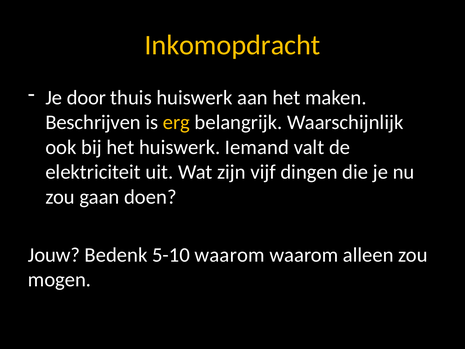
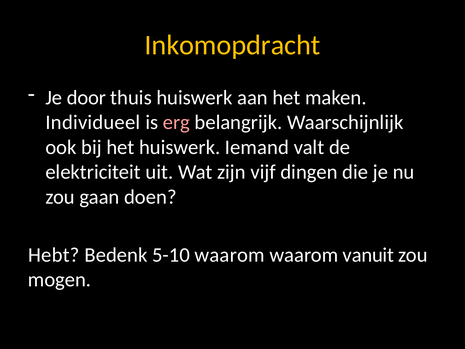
Beschrijven: Beschrijven -> Individueel
erg colour: yellow -> pink
Jouw: Jouw -> Hebt
alleen: alleen -> vanuit
